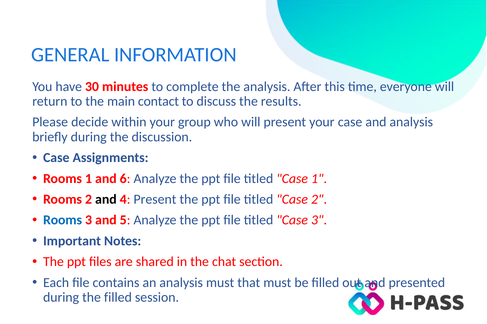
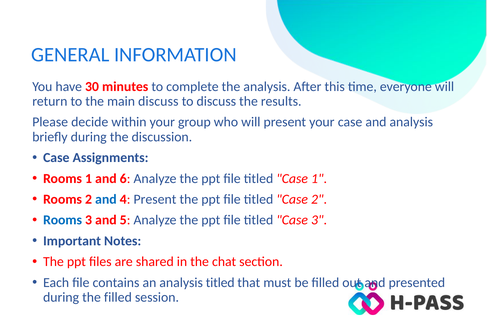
main contact: contact -> discuss
and at (106, 200) colour: black -> blue
analysis must: must -> titled
